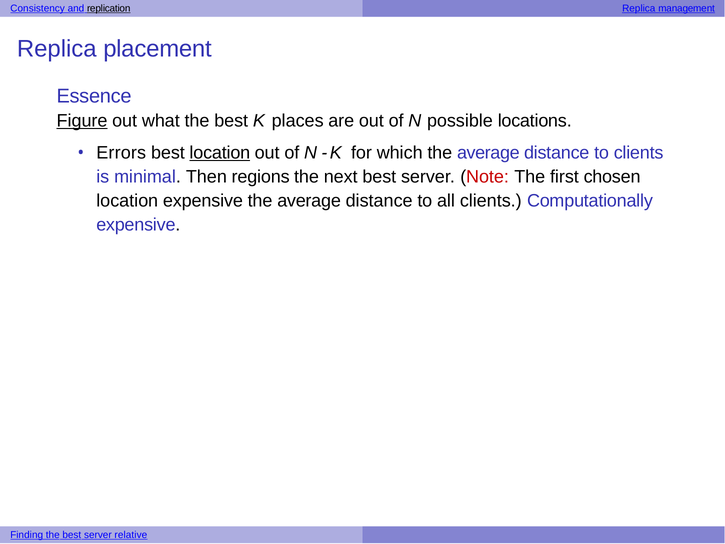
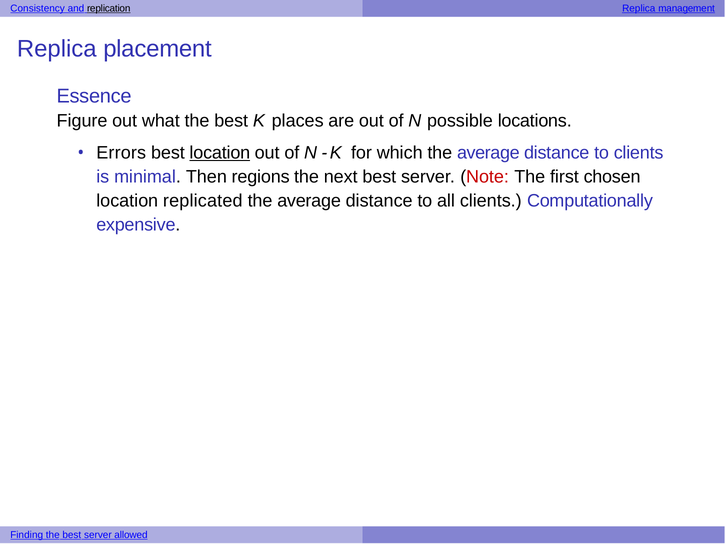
Figure underline: present -> none
location expensive: expensive -> replicated
relative: relative -> allowed
